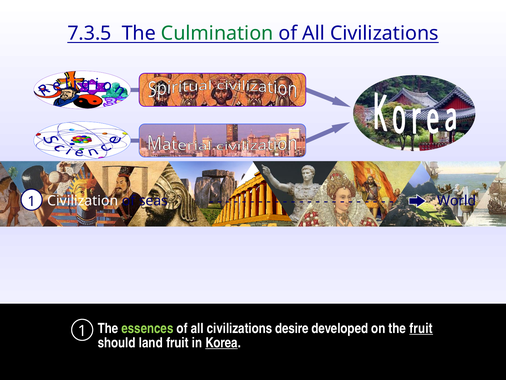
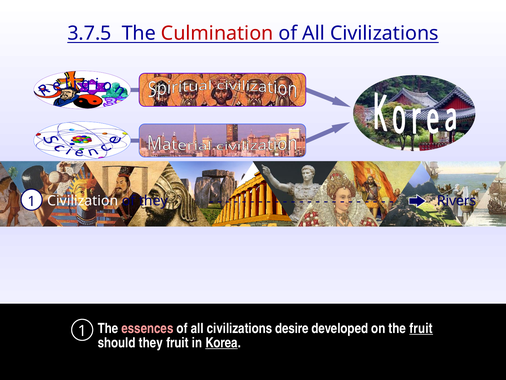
7.3.5: 7.3.5 -> 3.7.5
Culmination colour: green -> red
of seas: seas -> they
World: World -> Rivers
essences colour: light green -> pink
should land: land -> they
